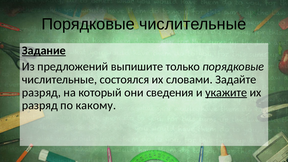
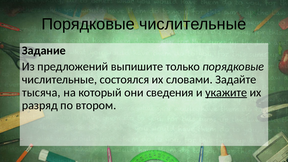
Задание underline: present -> none
разряд at (41, 92): разряд -> тысяча
какому: какому -> втором
